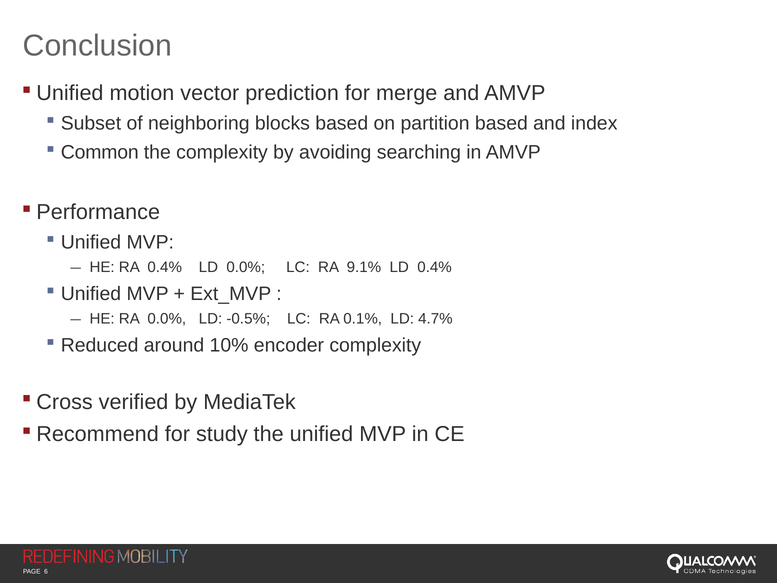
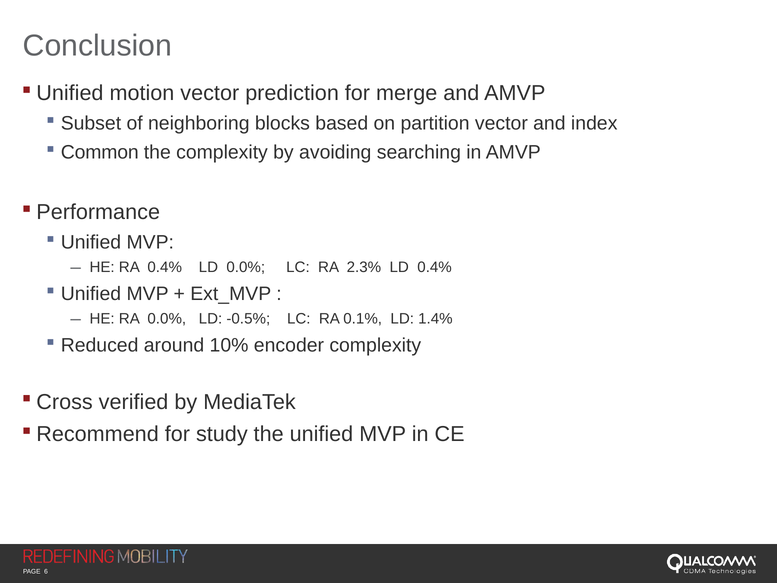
partition based: based -> vector
9.1%: 9.1% -> 2.3%
4.7%: 4.7% -> 1.4%
